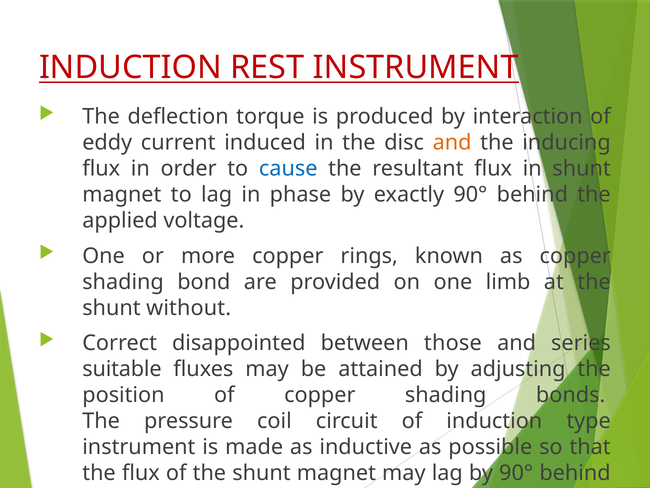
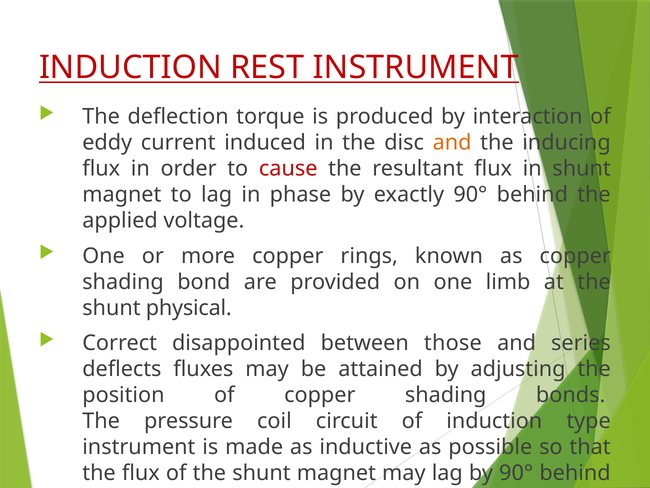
cause colour: blue -> red
without: without -> physical
suitable: suitable -> deflects
